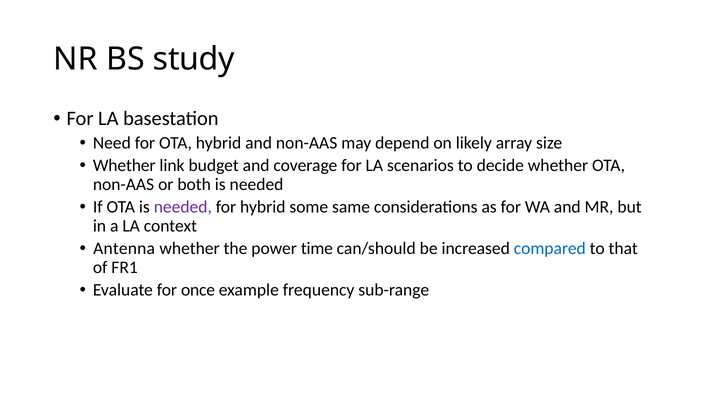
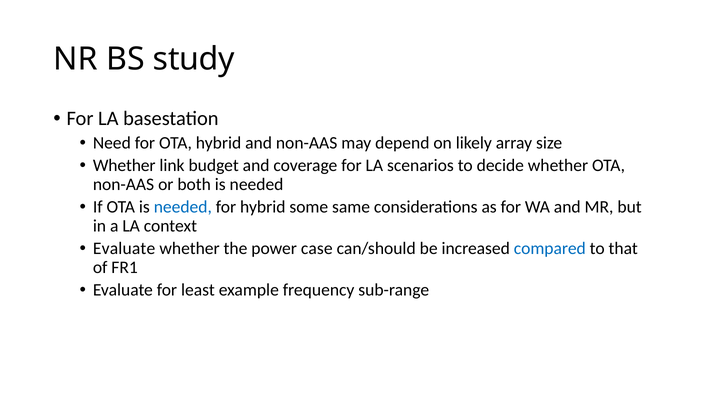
needed at (183, 207) colour: purple -> blue
Antenna at (124, 248): Antenna -> Evaluate
time: time -> case
once: once -> least
